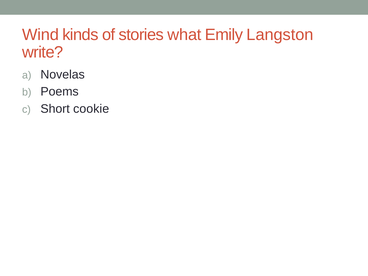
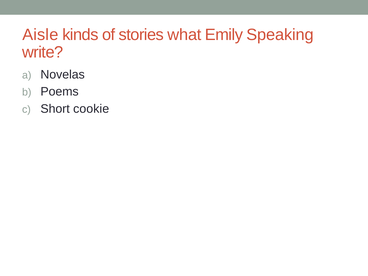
Wind: Wind -> Aisle
Langston: Langston -> Speaking
